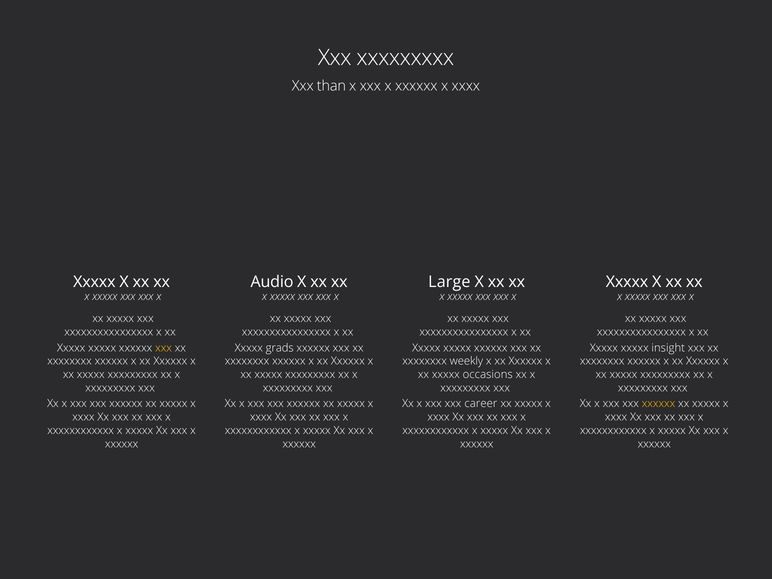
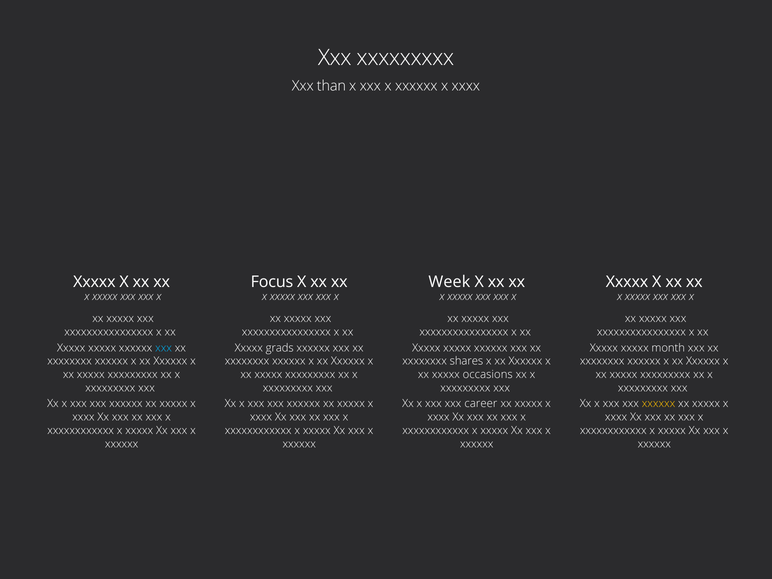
Audio: Audio -> Focus
Large: Large -> Week
xxx at (164, 348) colour: yellow -> light blue
insight: insight -> month
weekly: weekly -> shares
